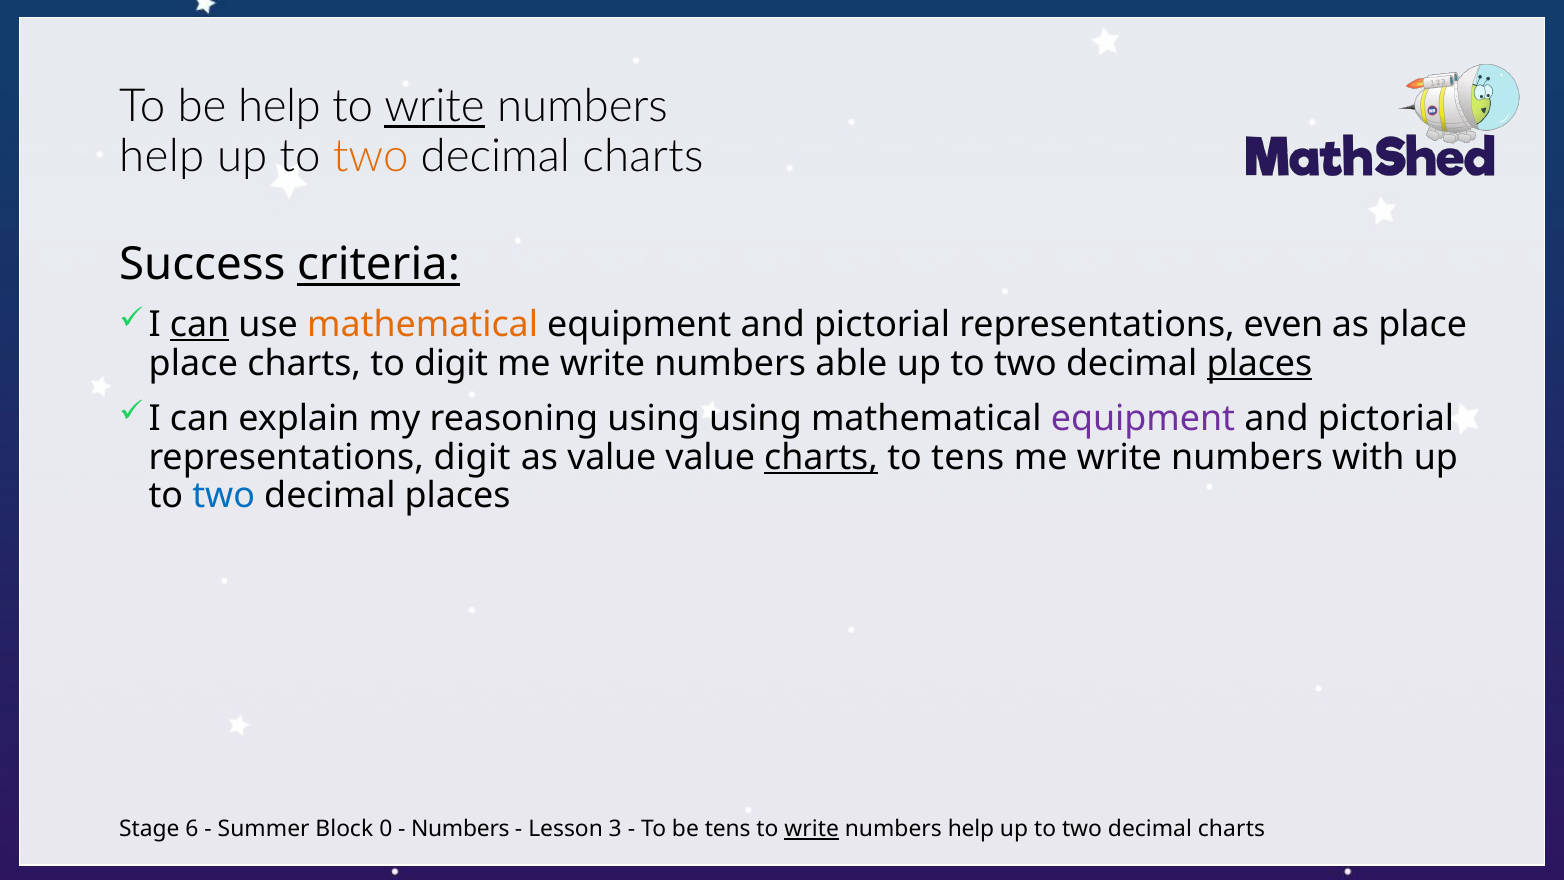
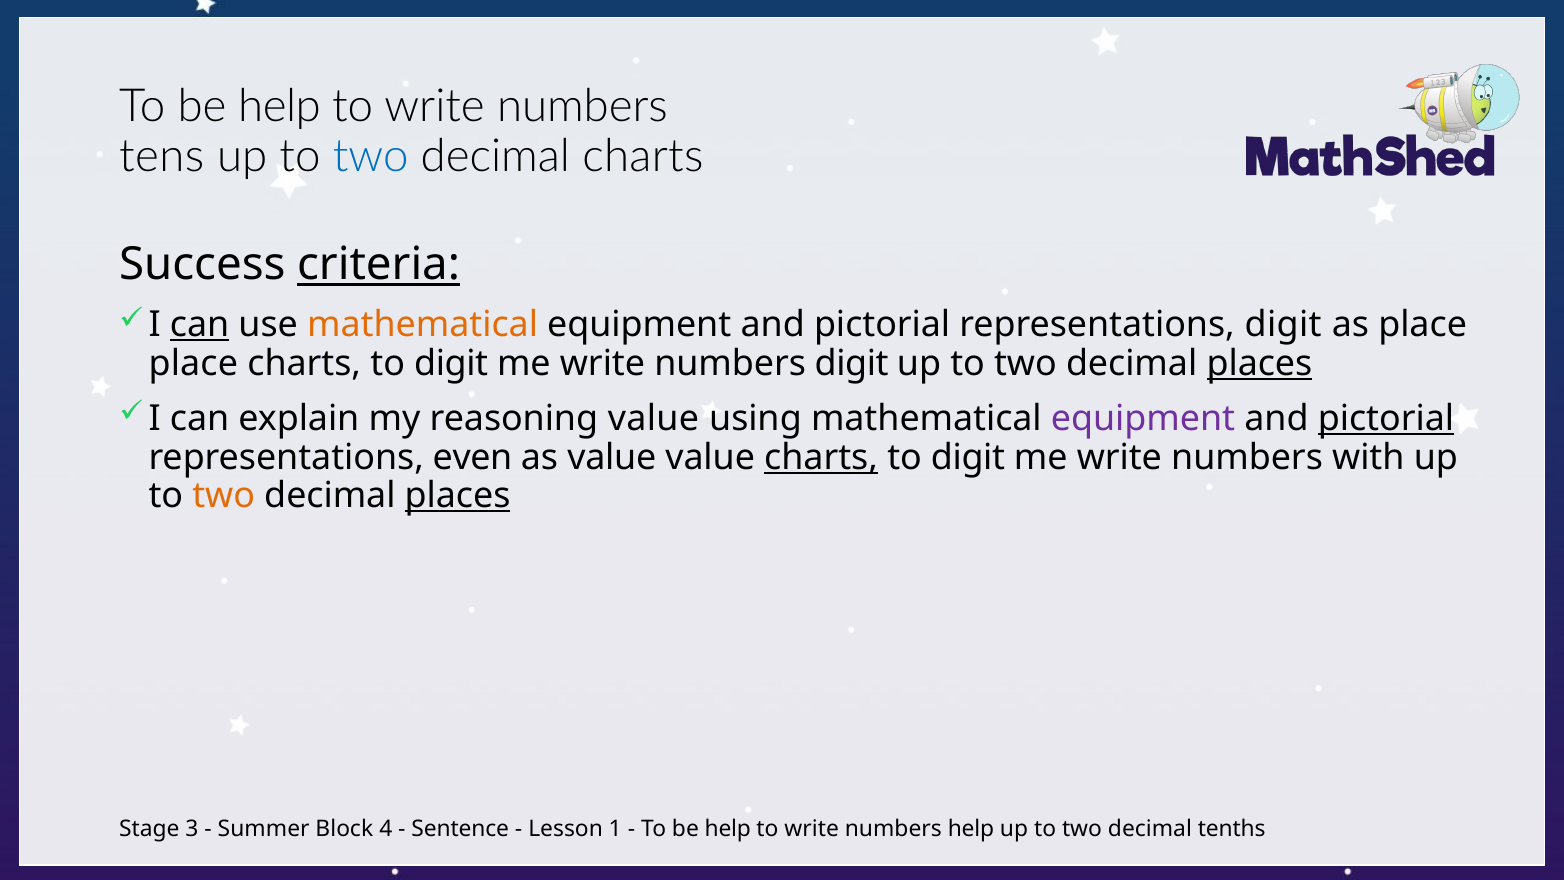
write at (435, 107) underline: present -> none
help at (162, 156): help -> tens
two at (371, 156) colour: orange -> blue
representations even: even -> digit
numbers able: able -> digit
reasoning using: using -> value
pictorial at (1386, 418) underline: none -> present
representations digit: digit -> even
tens at (968, 457): tens -> digit
two at (224, 496) colour: blue -> orange
places at (458, 496) underline: none -> present
6: 6 -> 3
0: 0 -> 4
Numbers at (460, 829): Numbers -> Sentence
3: 3 -> 1
tens at (728, 829): tens -> help
write at (812, 829) underline: present -> none
charts at (1231, 829): charts -> tenths
